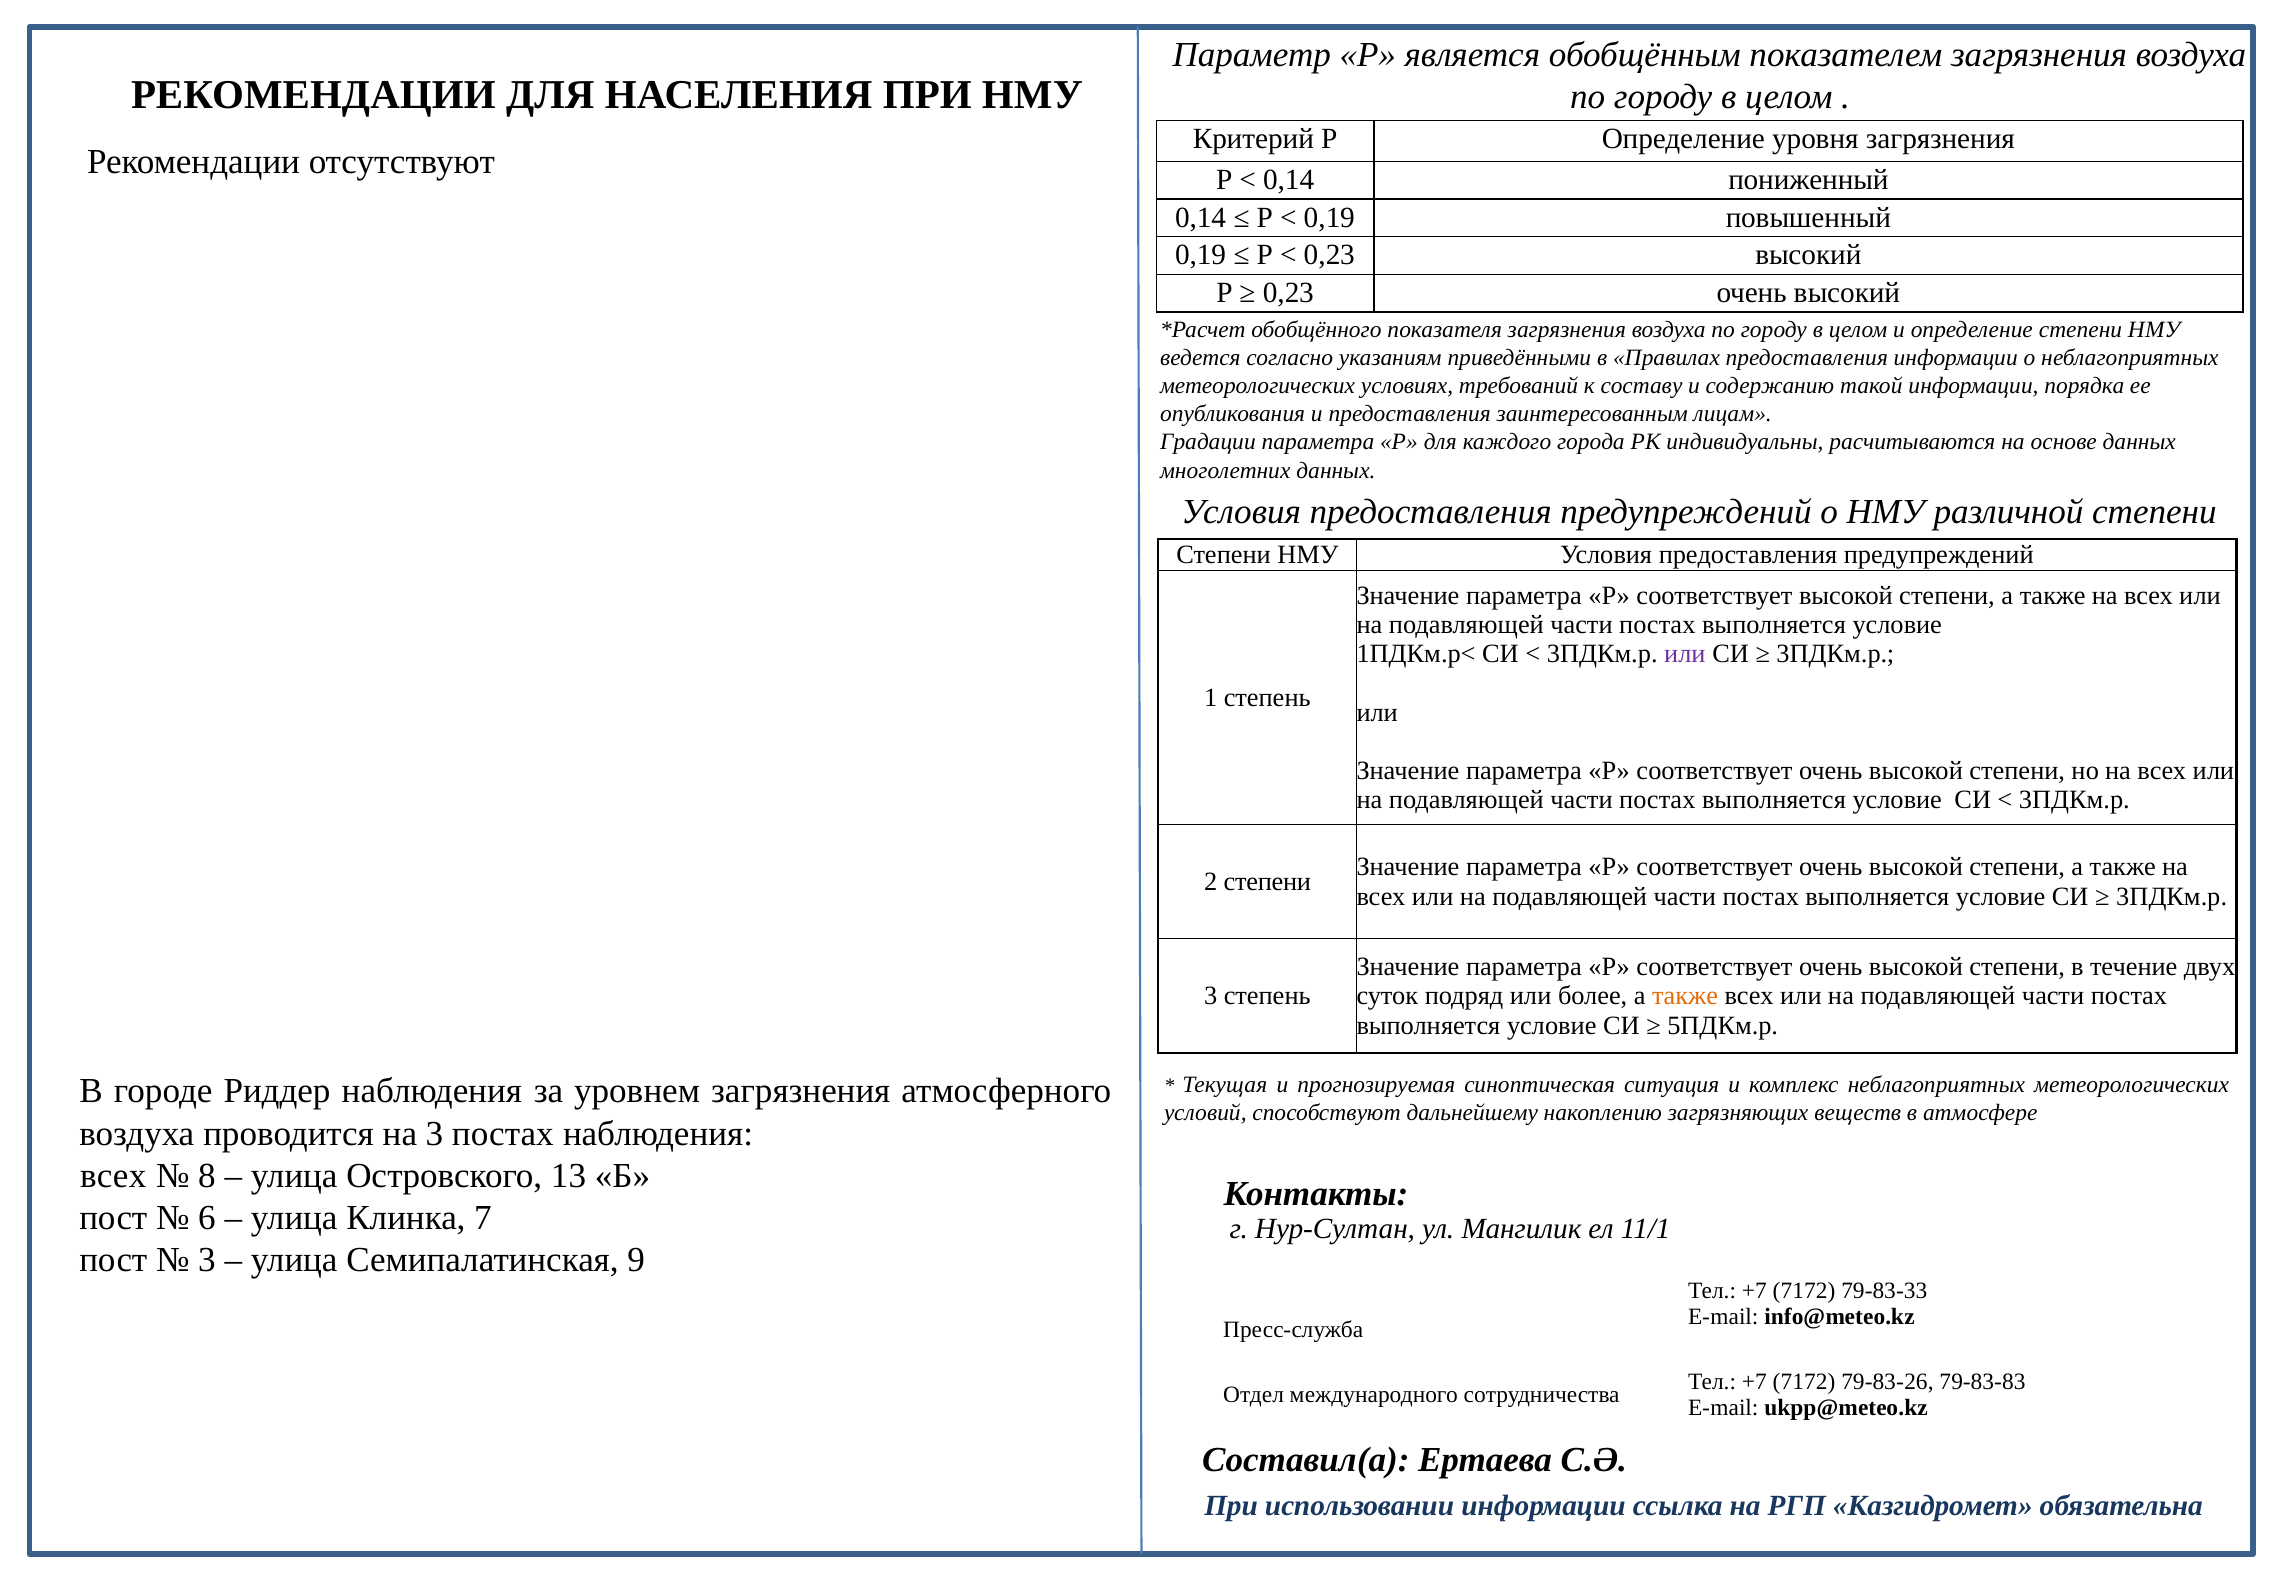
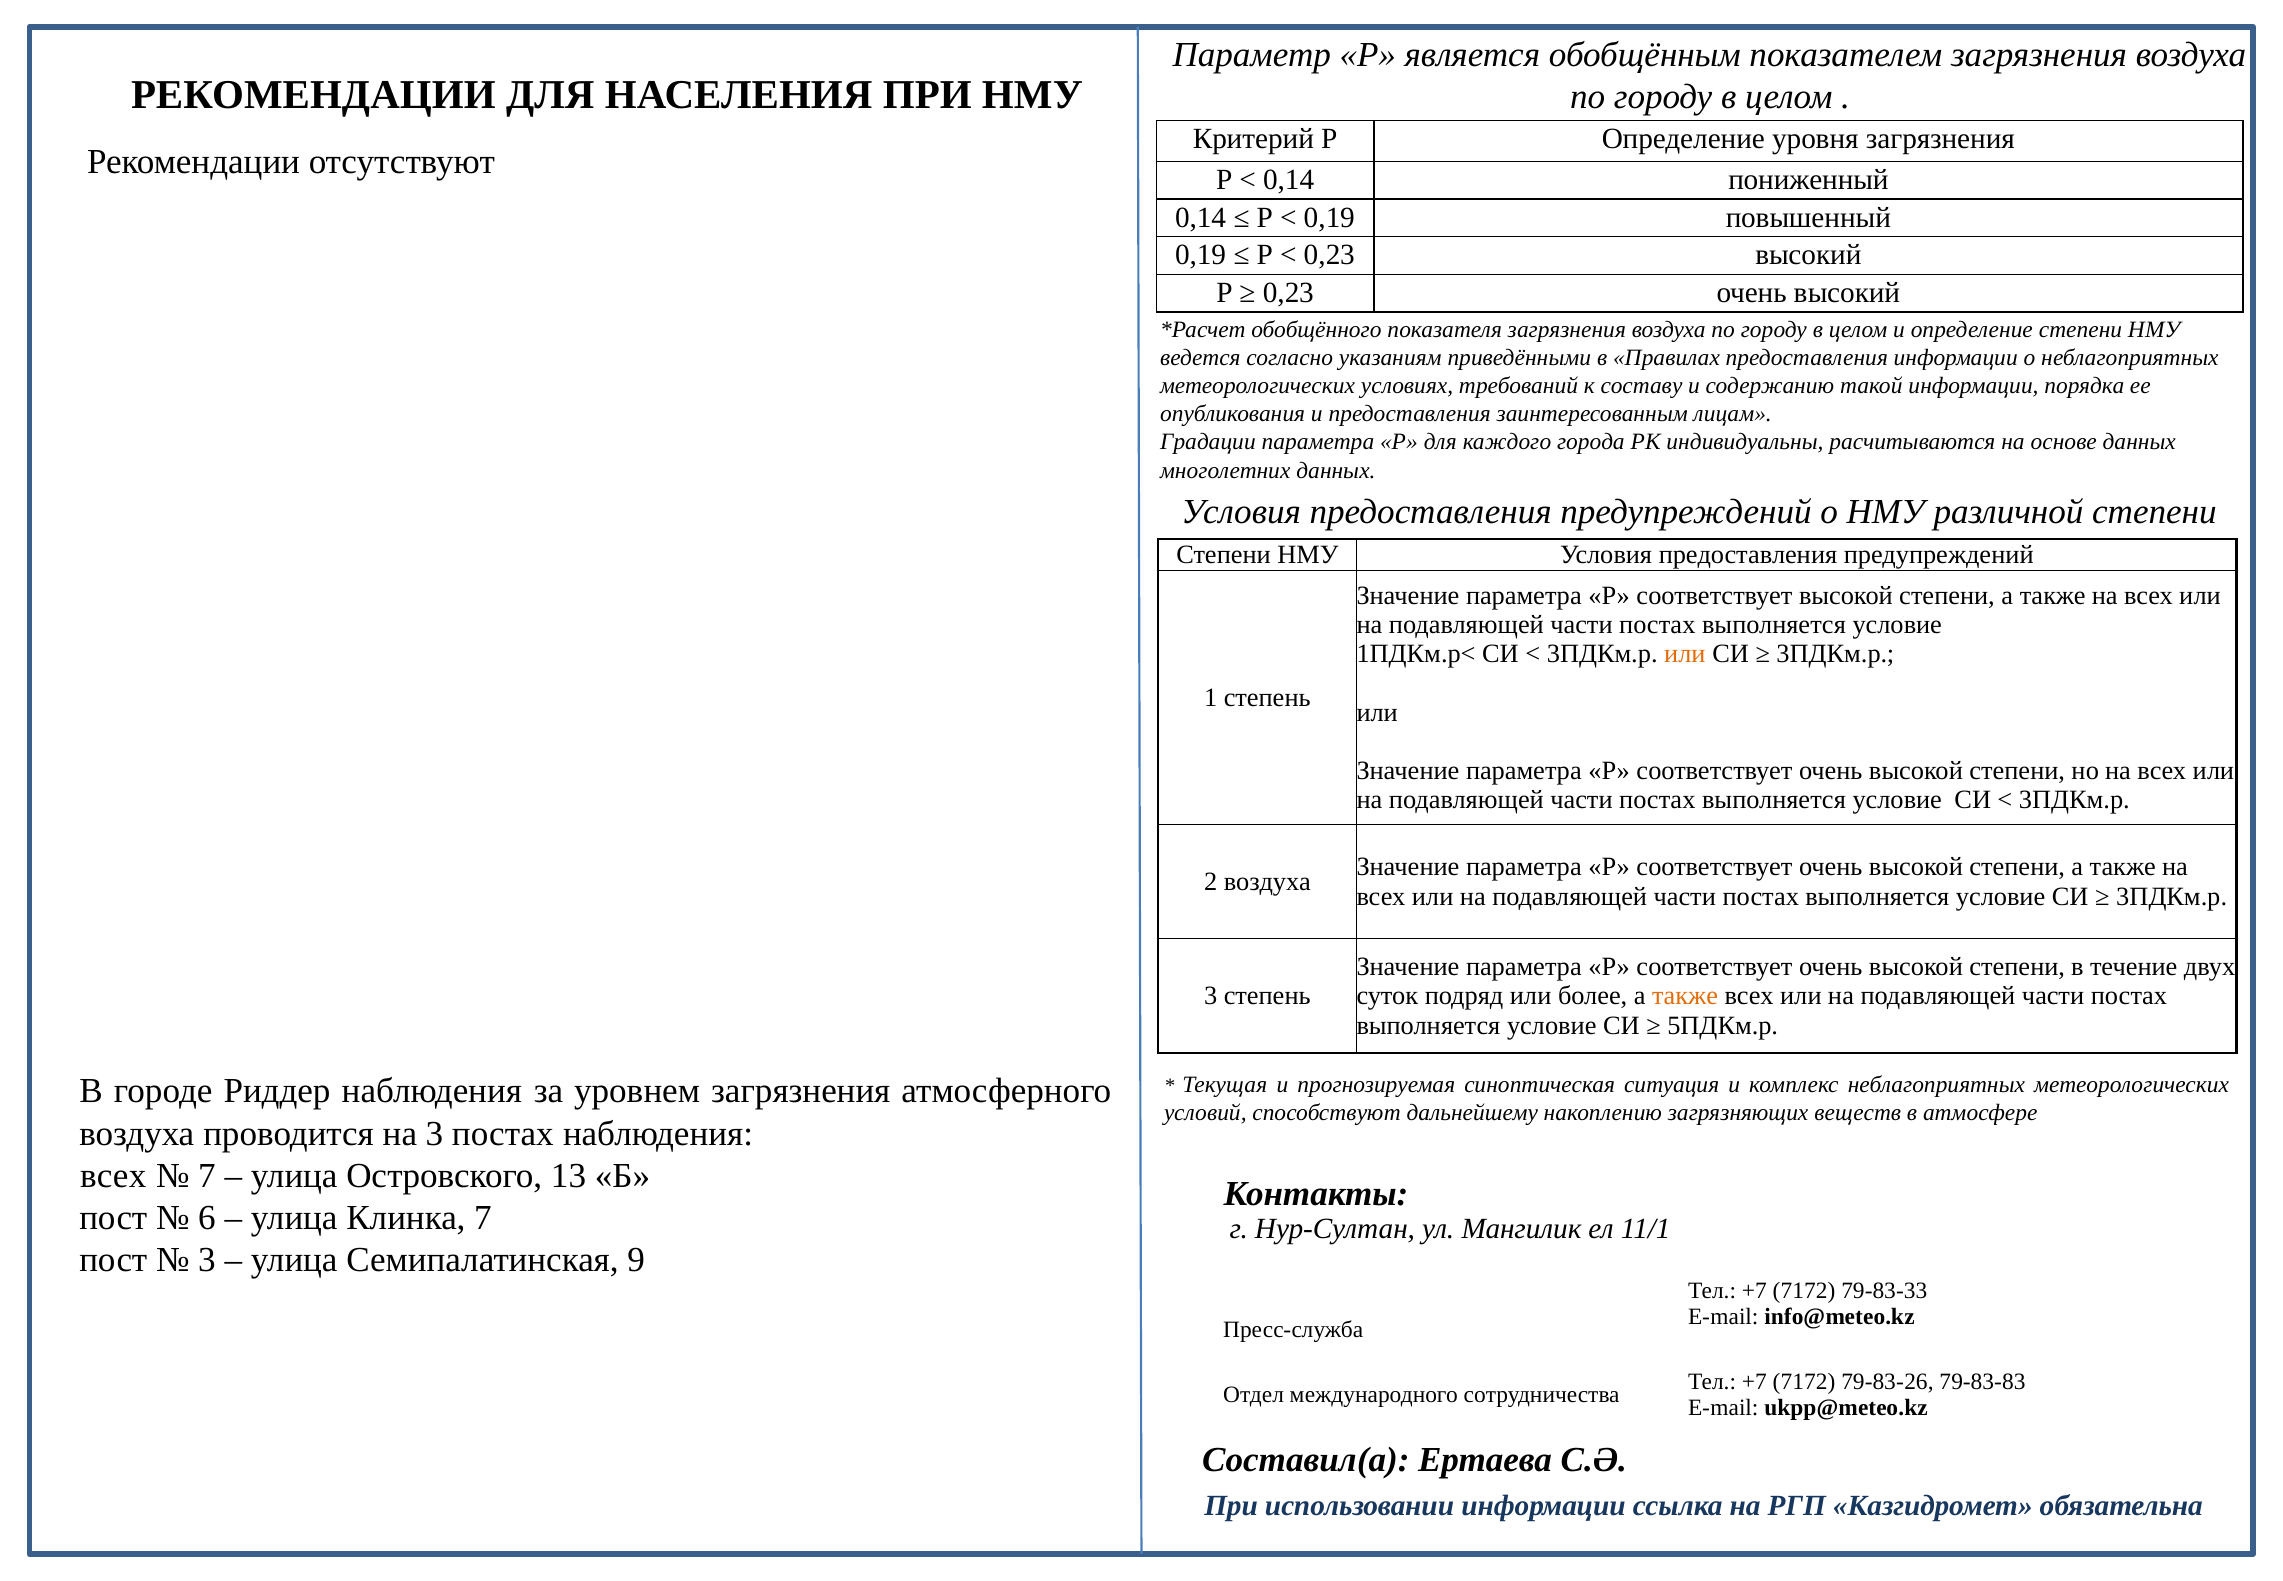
или at (1685, 654) colour: purple -> orange
2 степени: степени -> воздуха
8 at (207, 1175): 8 -> 7
